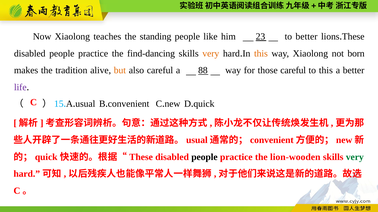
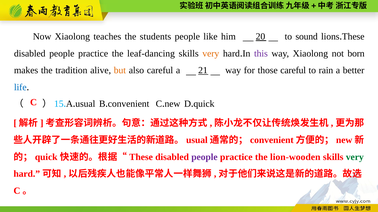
standing: standing -> students
23: 23 -> 20
to better: better -> sound
find-dancing: find-dancing -> leaf-dancing
this at (261, 54) colour: orange -> purple
88: 88 -> 21
to this: this -> rain
life colour: purple -> blue
people at (204, 157) colour: black -> purple
